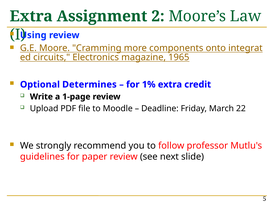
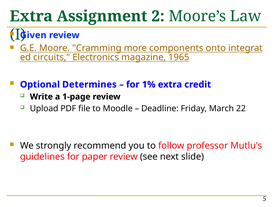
Using: Using -> Given
